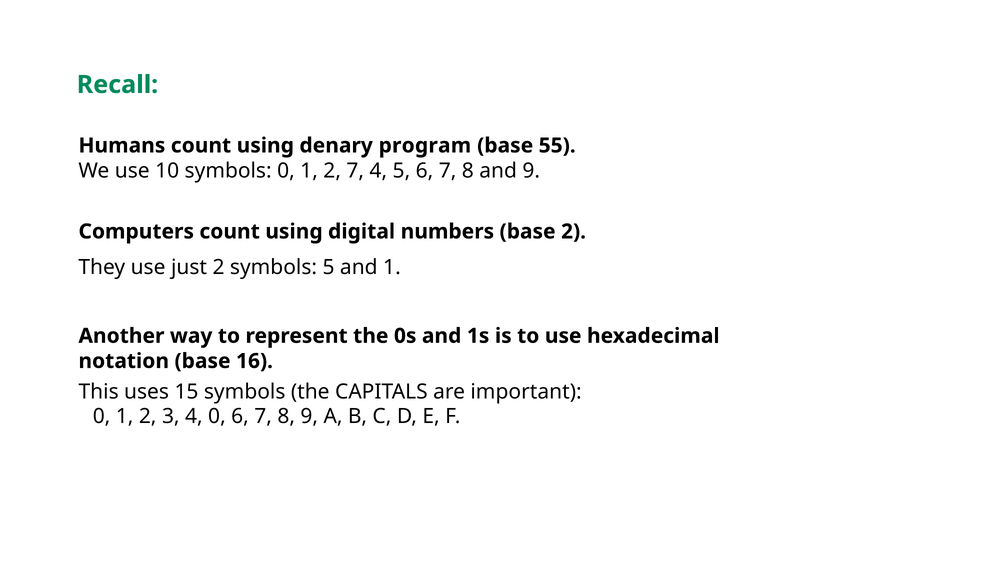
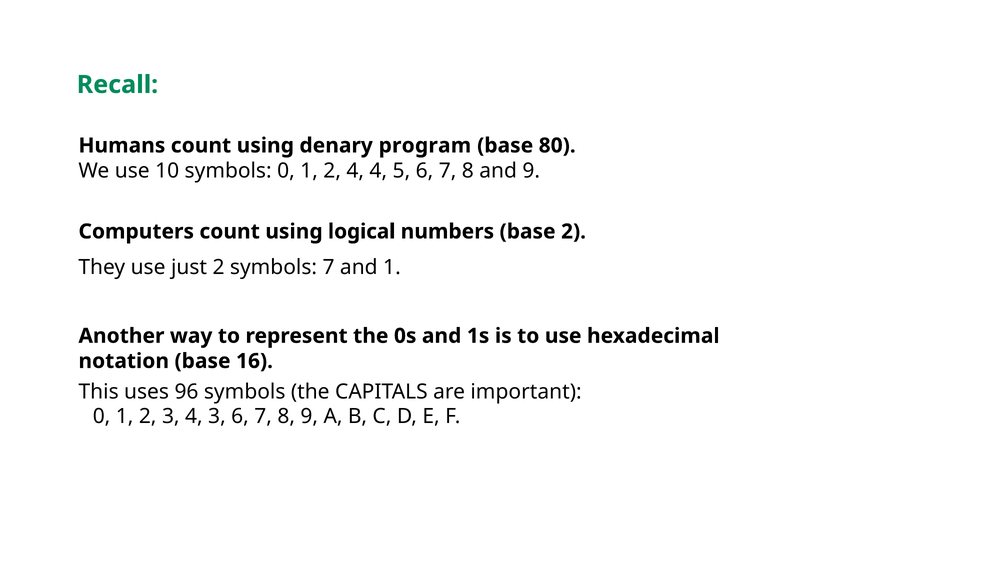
55: 55 -> 80
2 7: 7 -> 4
digital: digital -> logical
symbols 5: 5 -> 7
15: 15 -> 96
4 0: 0 -> 3
